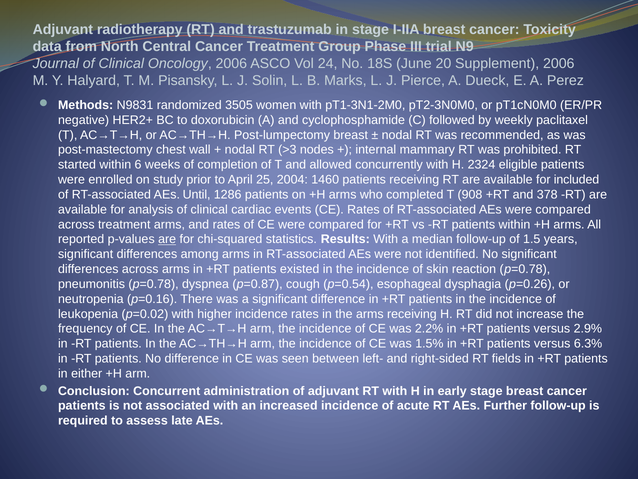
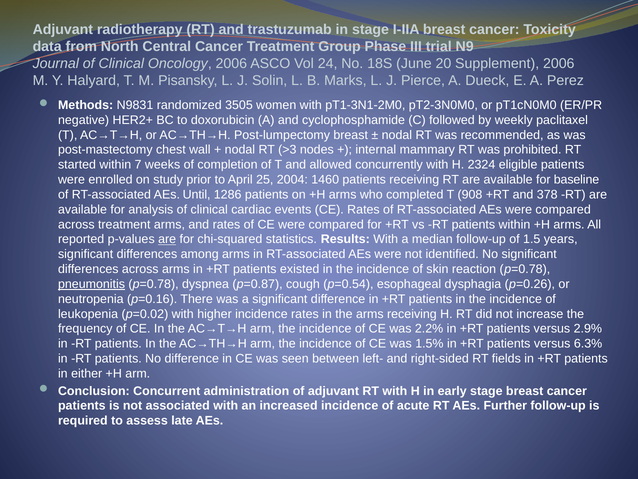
6: 6 -> 7
included: included -> baseline
pneumonitis underline: none -> present
